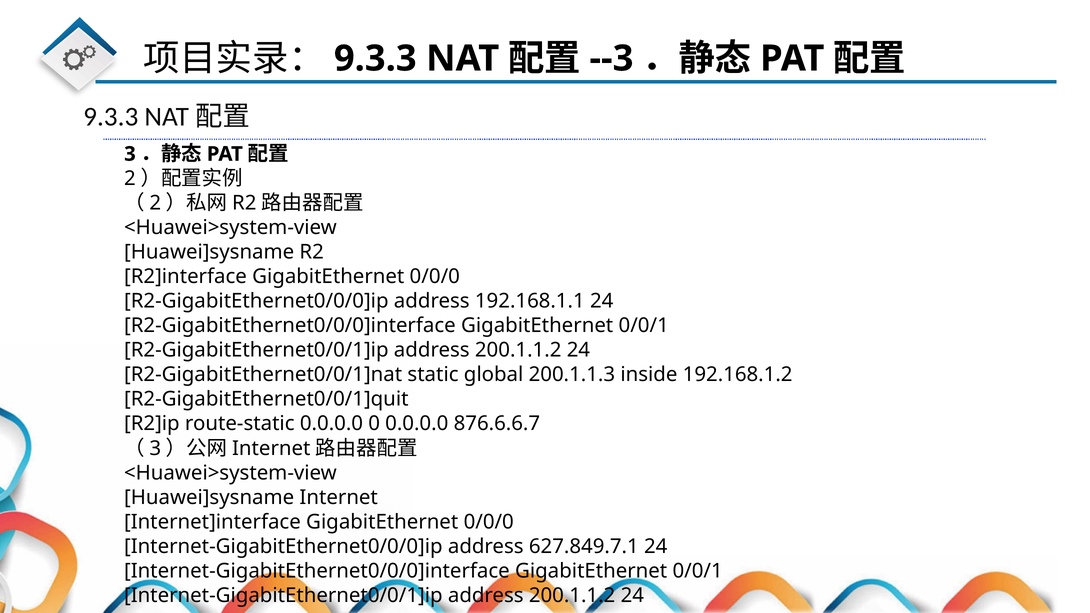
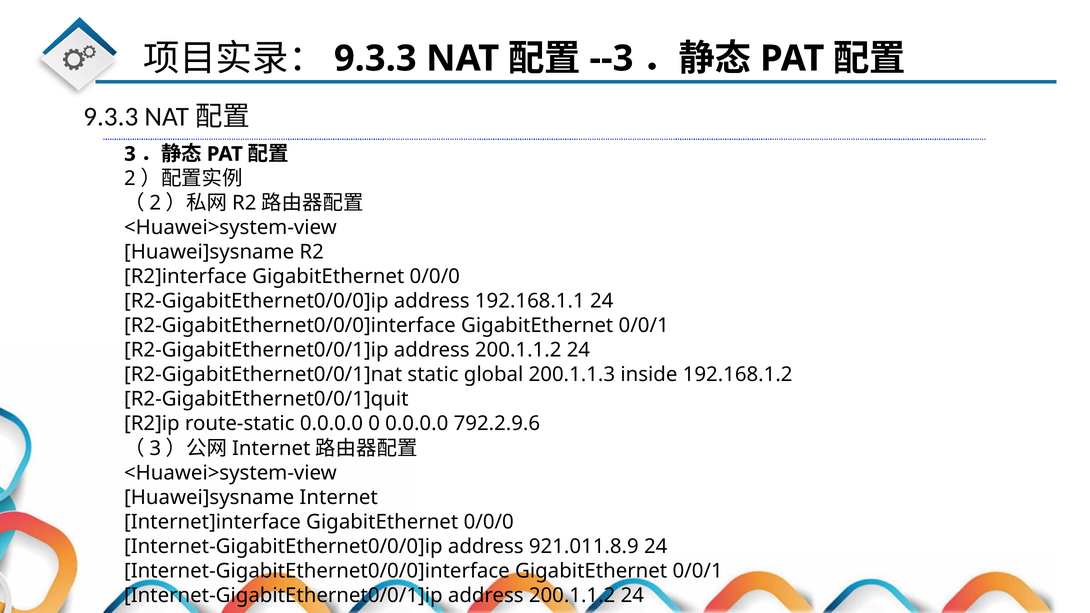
876.6.6.7: 876.6.6.7 -> 792.2.9.6
627.849.7.1: 627.849.7.1 -> 921.011.8.9
